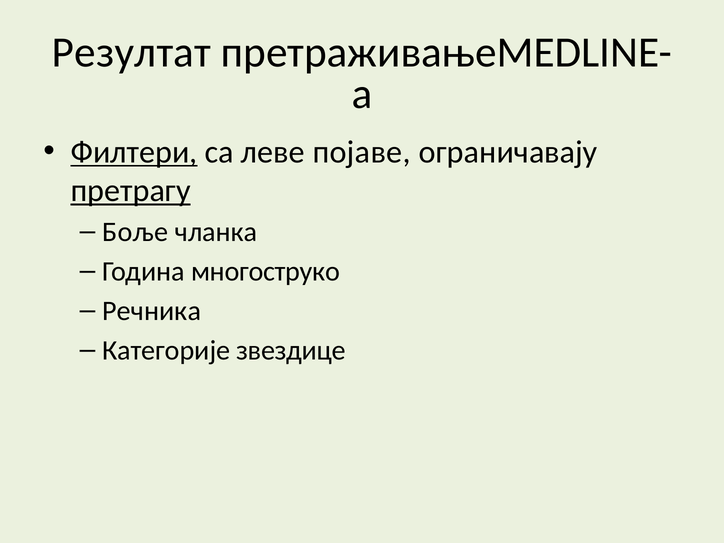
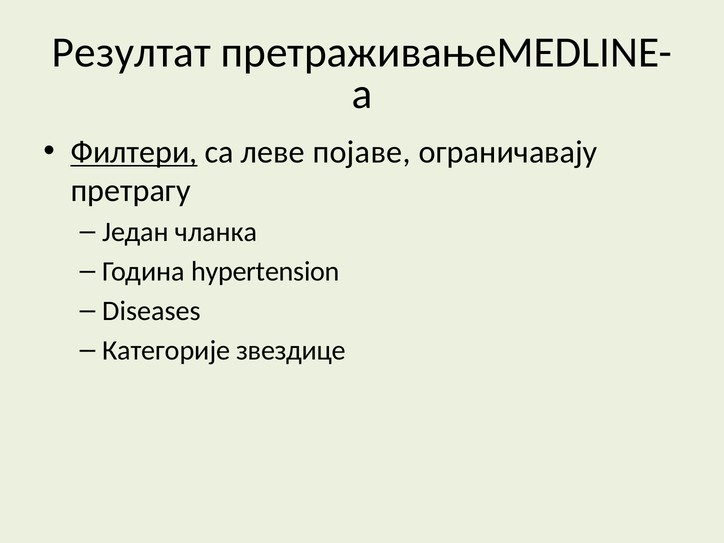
претрагу underline: present -> none
Боље: Боље -> Један
многоструко: многоструко -> hypertension
Речника: Речника -> Diseases
